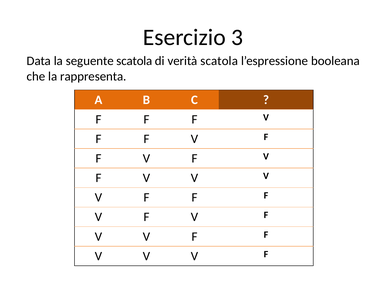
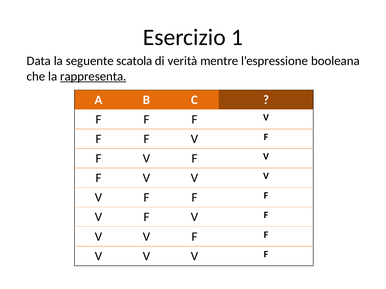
3: 3 -> 1
verità scatola: scatola -> mentre
rappresenta underline: none -> present
